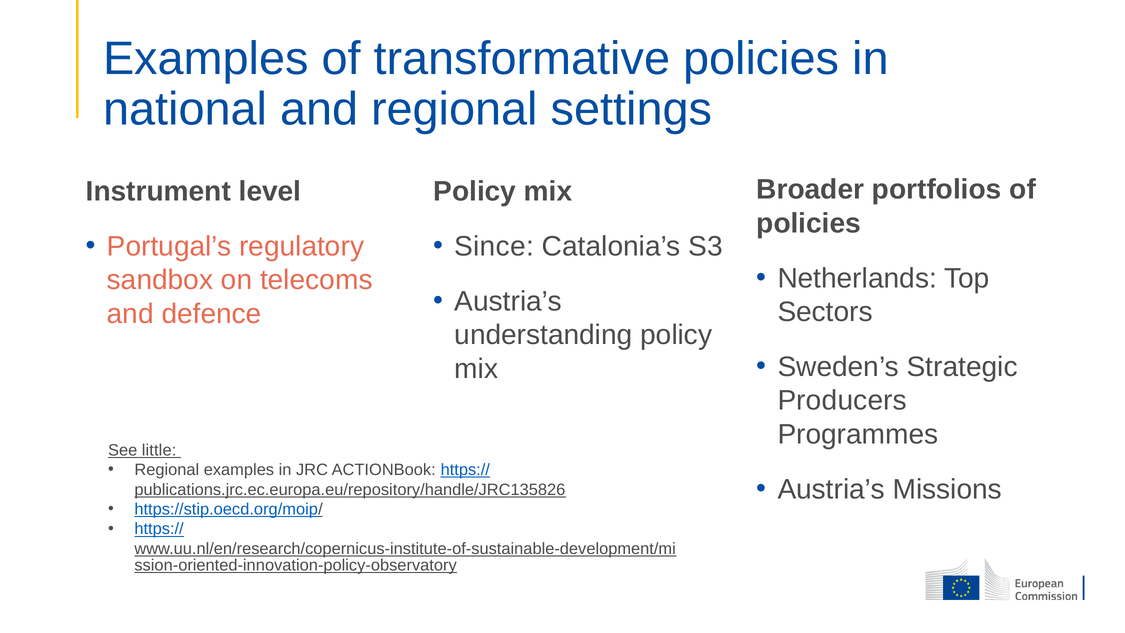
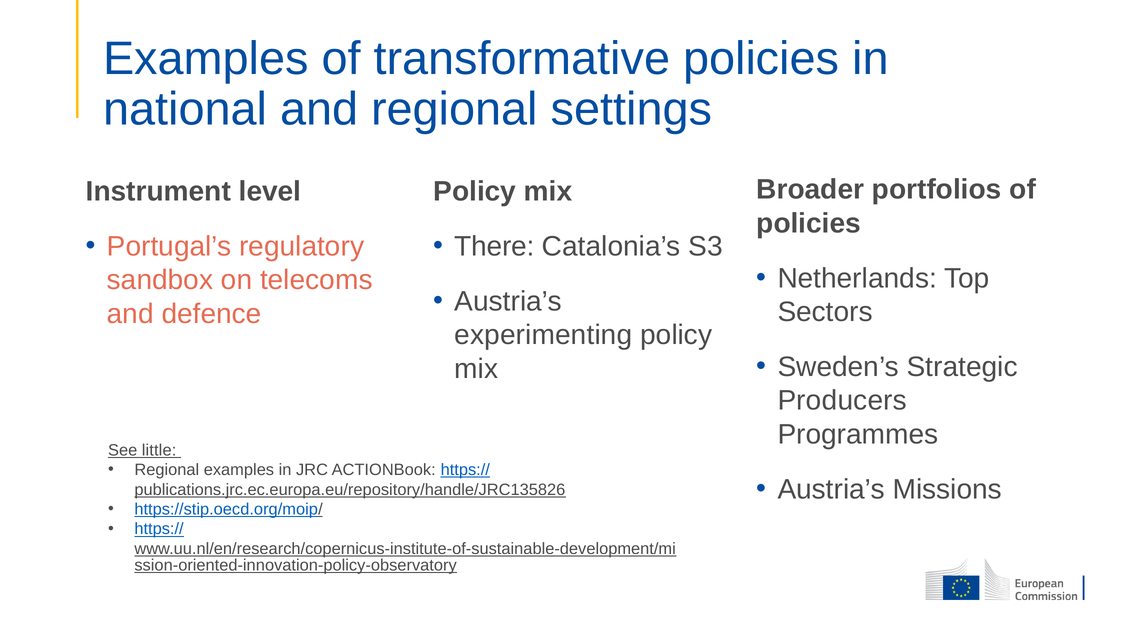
Since: Since -> There
understanding: understanding -> experimenting
